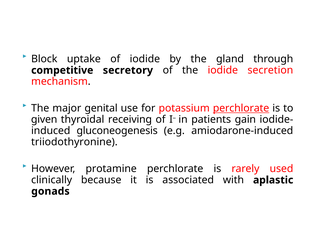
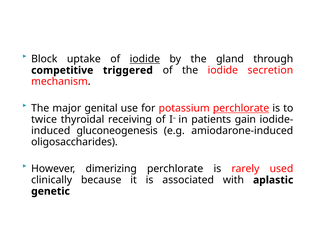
iodide at (145, 59) underline: none -> present
secretory: secretory -> triggered
given: given -> twice
triiodothyronine: triiodothyronine -> oligosaccharides
protamine: protamine -> dimerizing
gonads: gonads -> genetic
